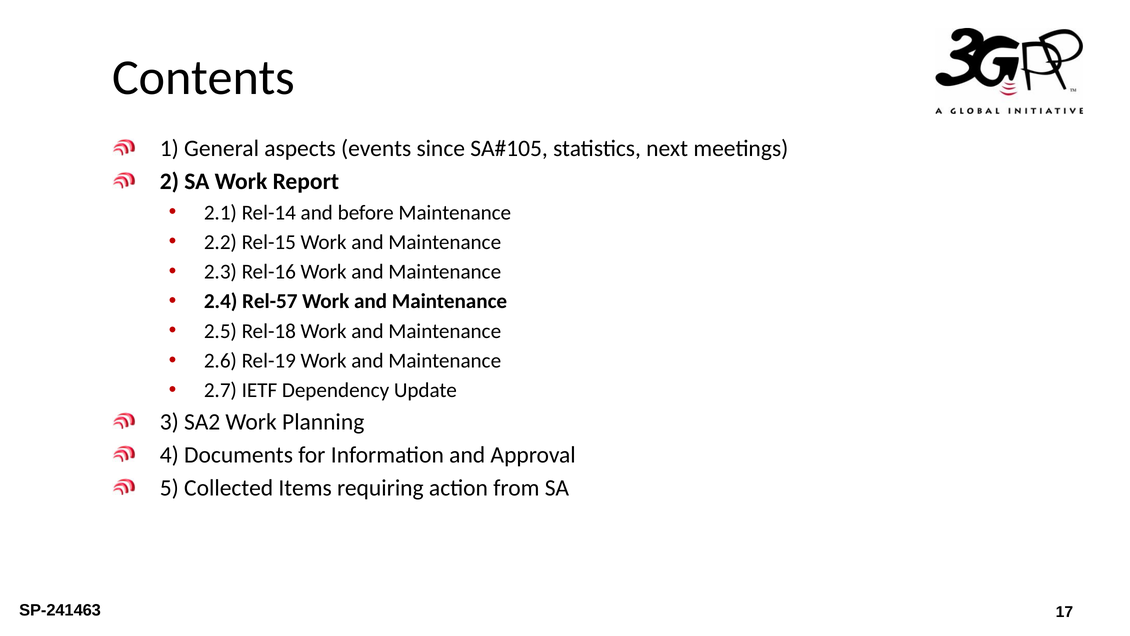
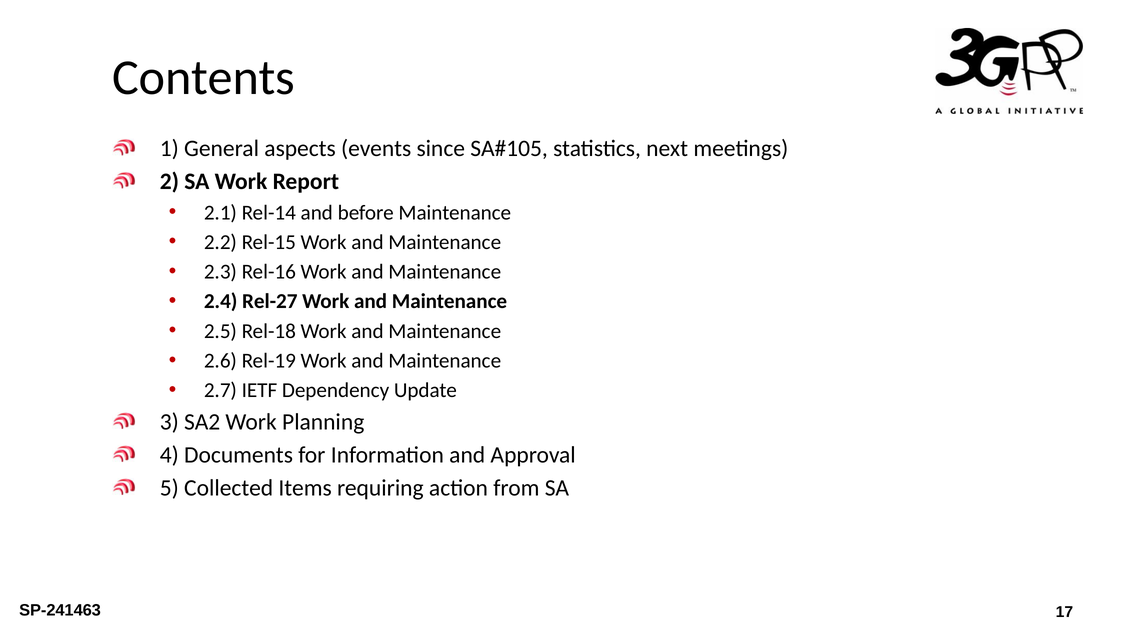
Rel-57: Rel-57 -> Rel-27
